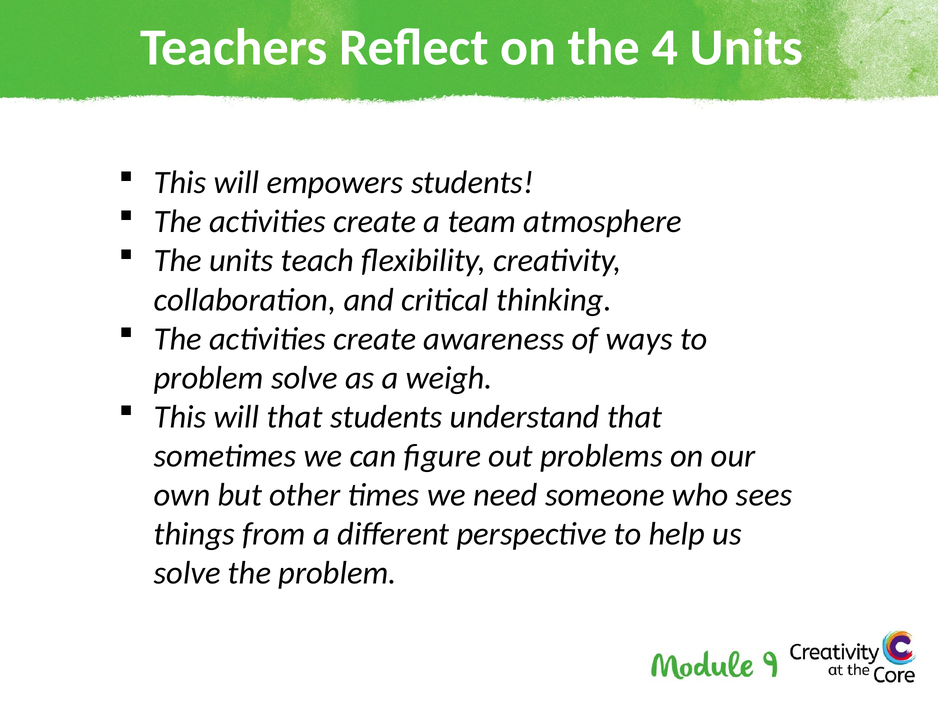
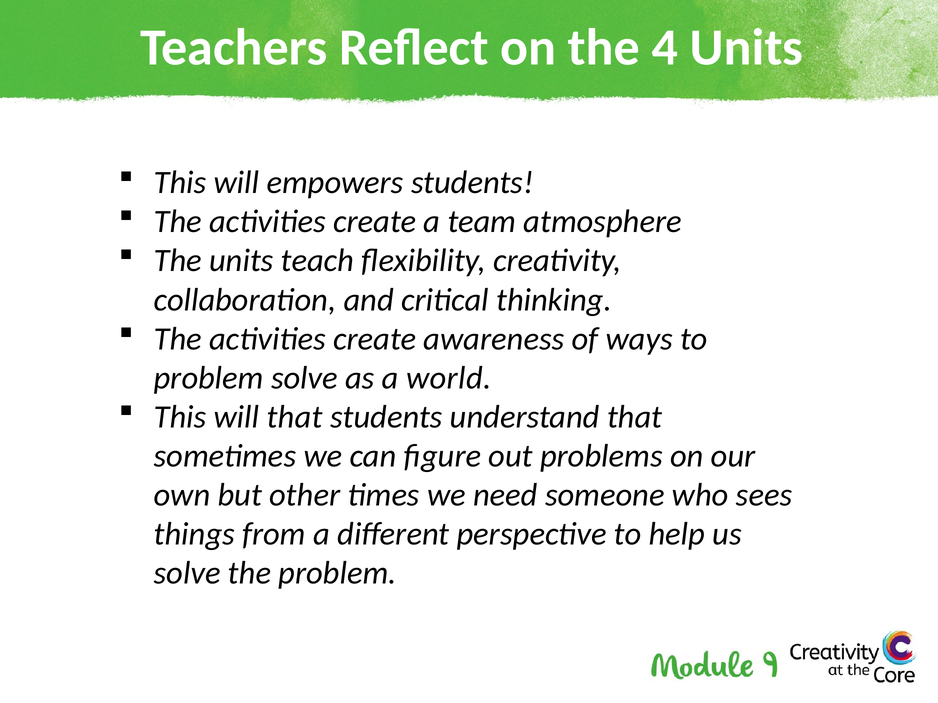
weigh: weigh -> world
